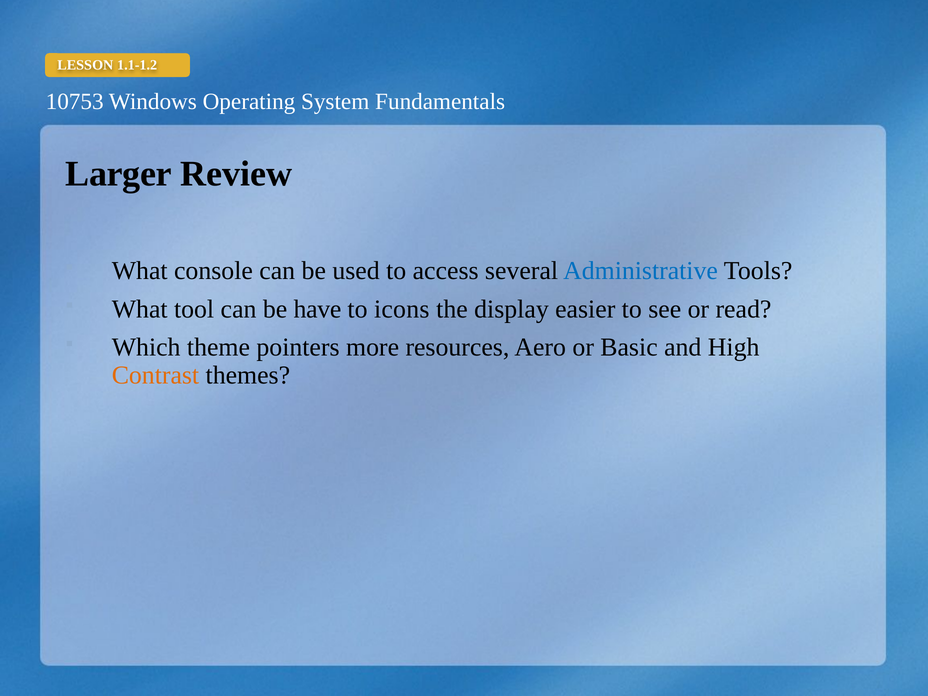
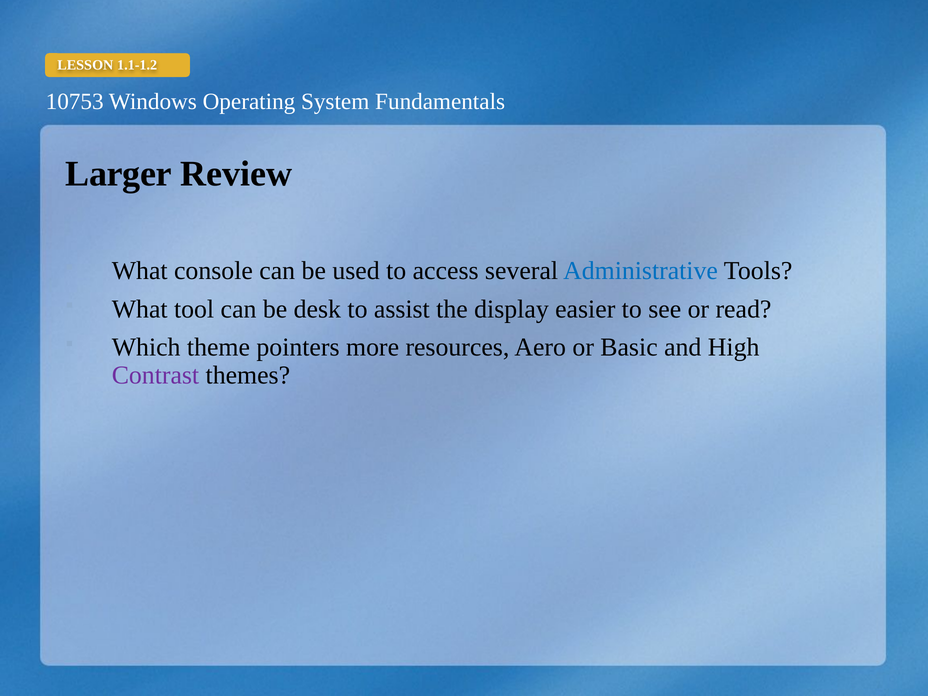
have: have -> desk
icons: icons -> assist
Contrast colour: orange -> purple
